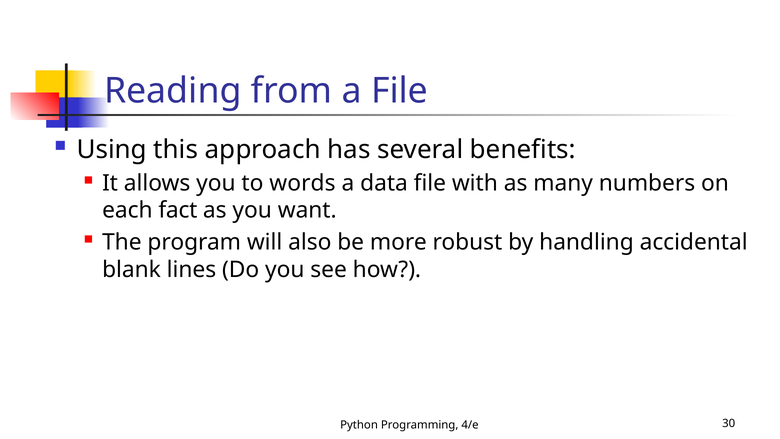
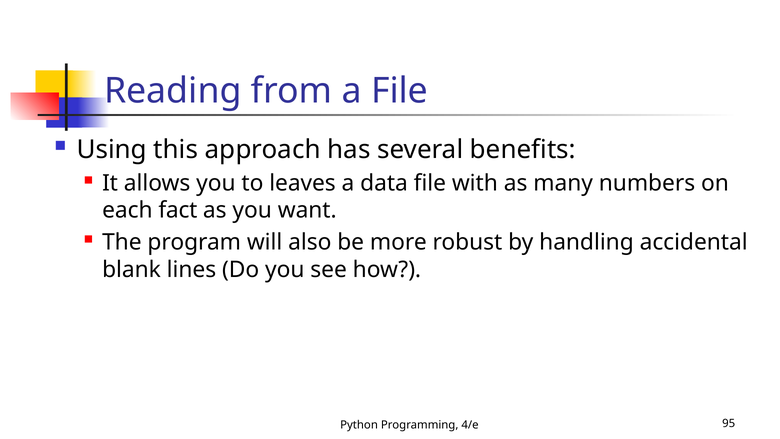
words: words -> leaves
30: 30 -> 95
